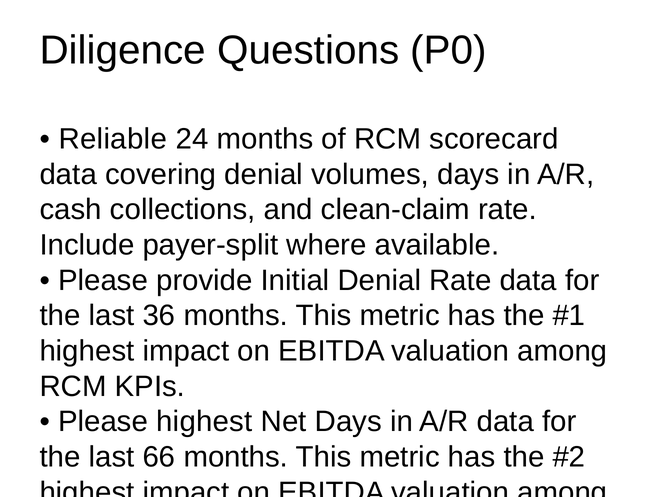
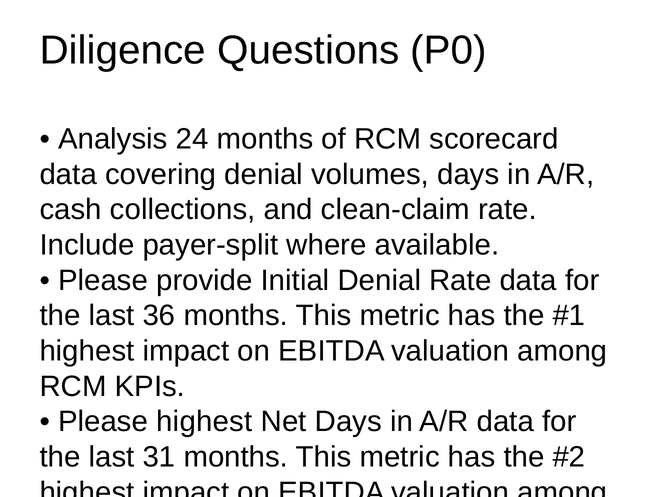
Reliable: Reliable -> Analysis
66: 66 -> 31
